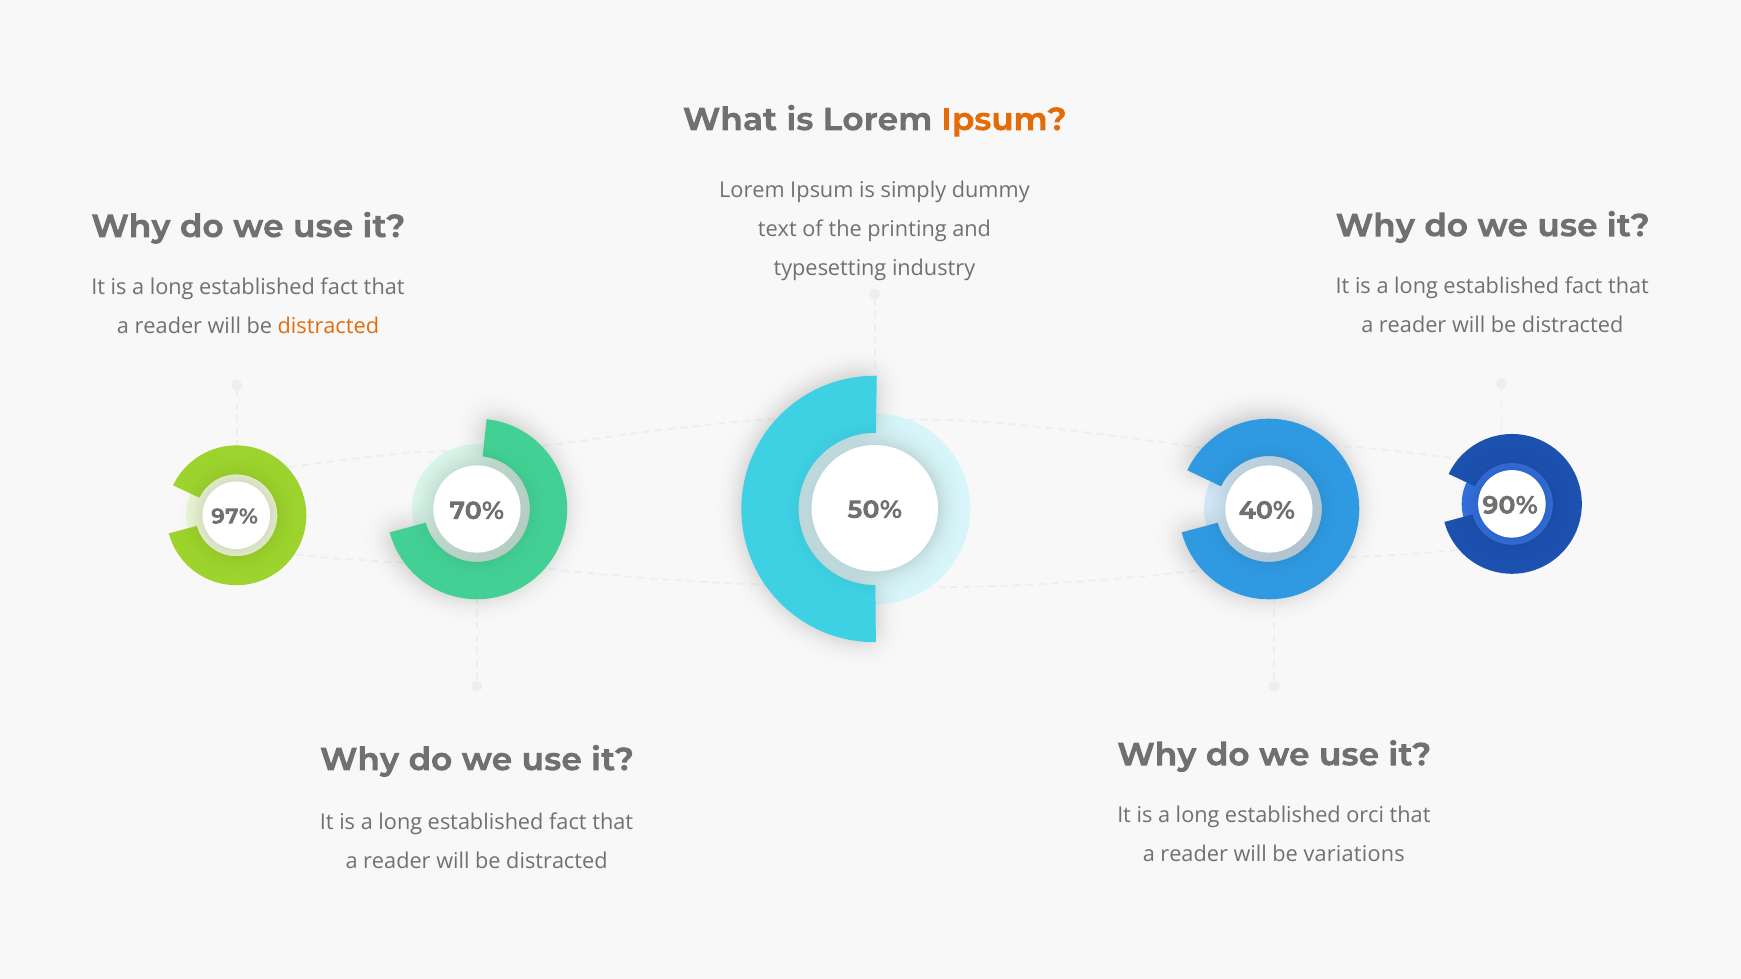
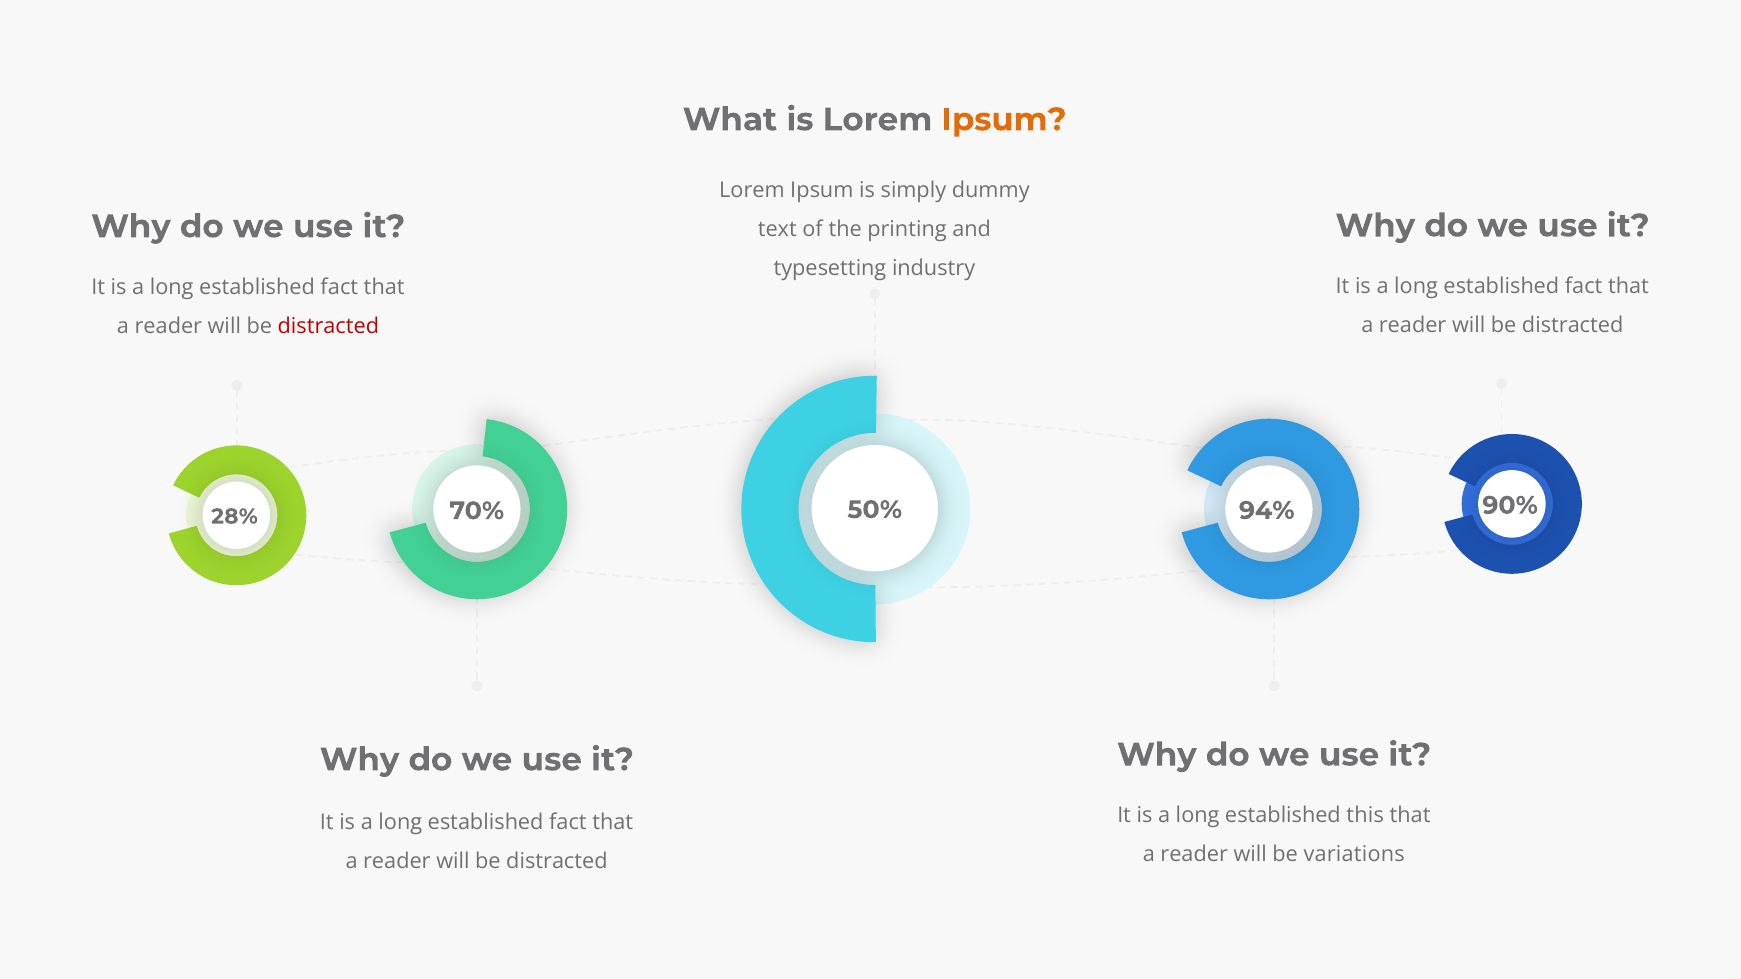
distracted at (328, 326) colour: orange -> red
40%: 40% -> 94%
97%: 97% -> 28%
orci: orci -> this
